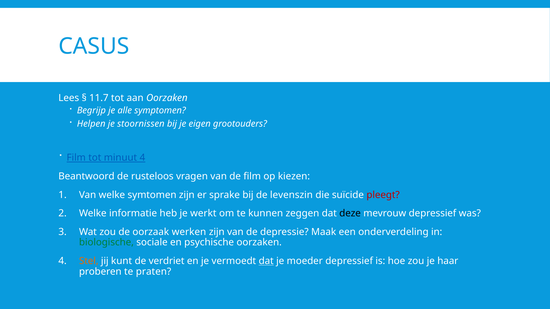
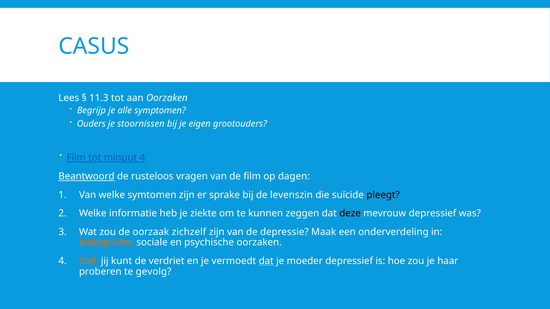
11.7: 11.7 -> 11.3
Helpen: Helpen -> Ouders
Beantwoord underline: none -> present
kiezen: kiezen -> dagen
pleegt colour: red -> black
werkt: werkt -> ziekte
werken: werken -> zichzelf
biologische colour: green -> orange
praten: praten -> gevolg
